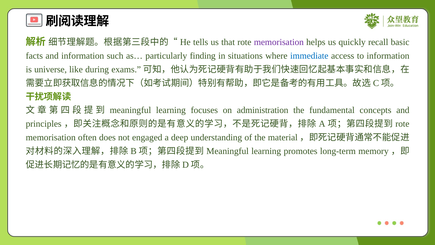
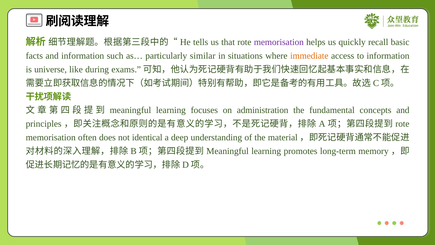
finding: finding -> similar
immediate colour: blue -> orange
engaged: engaged -> identical
